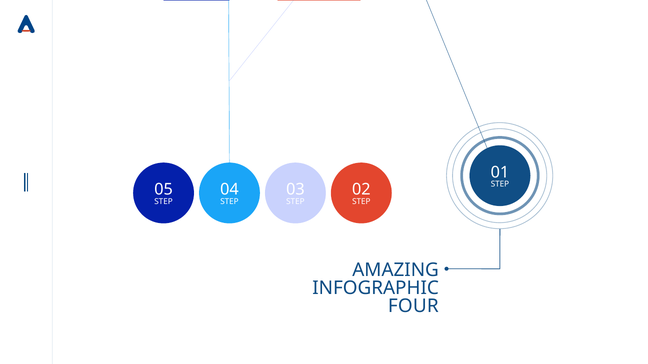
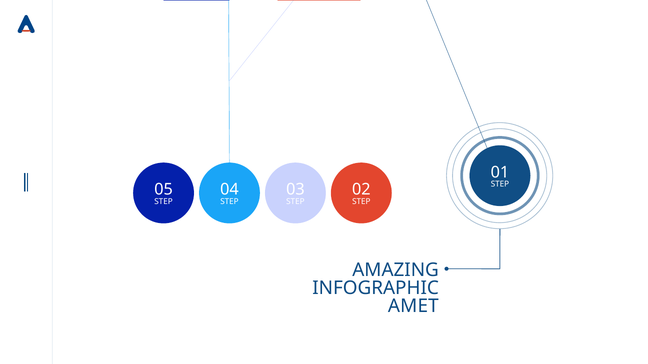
FOUR: FOUR -> AMET
